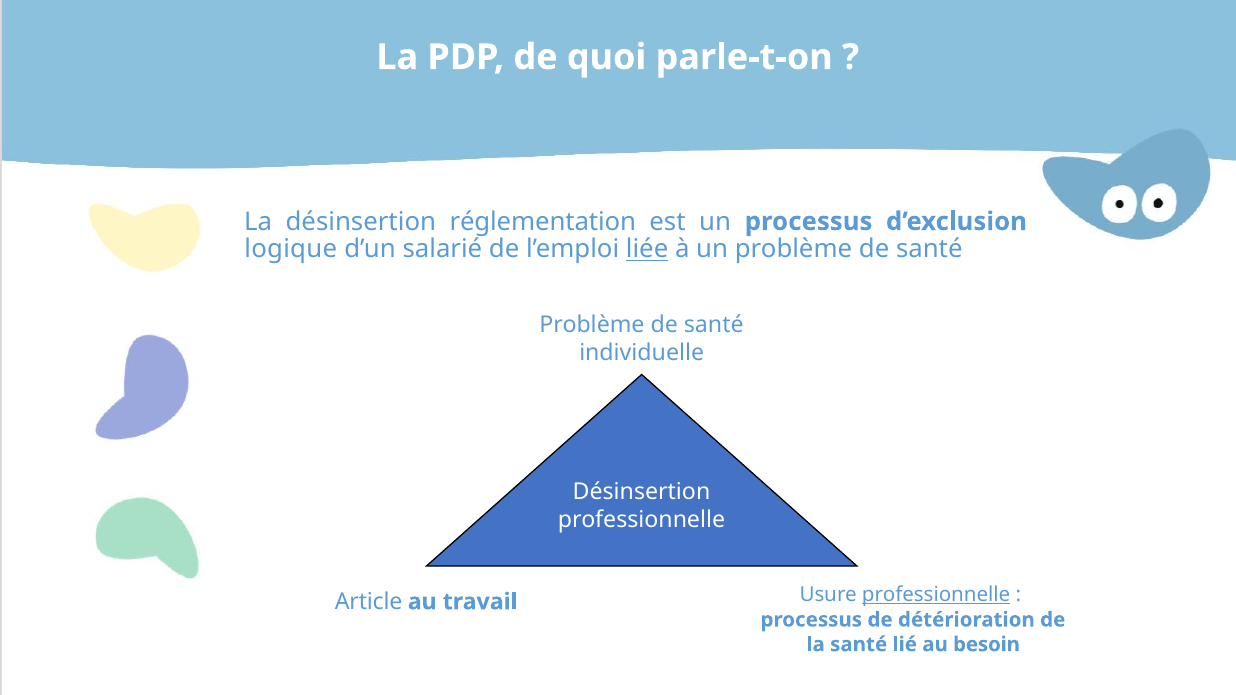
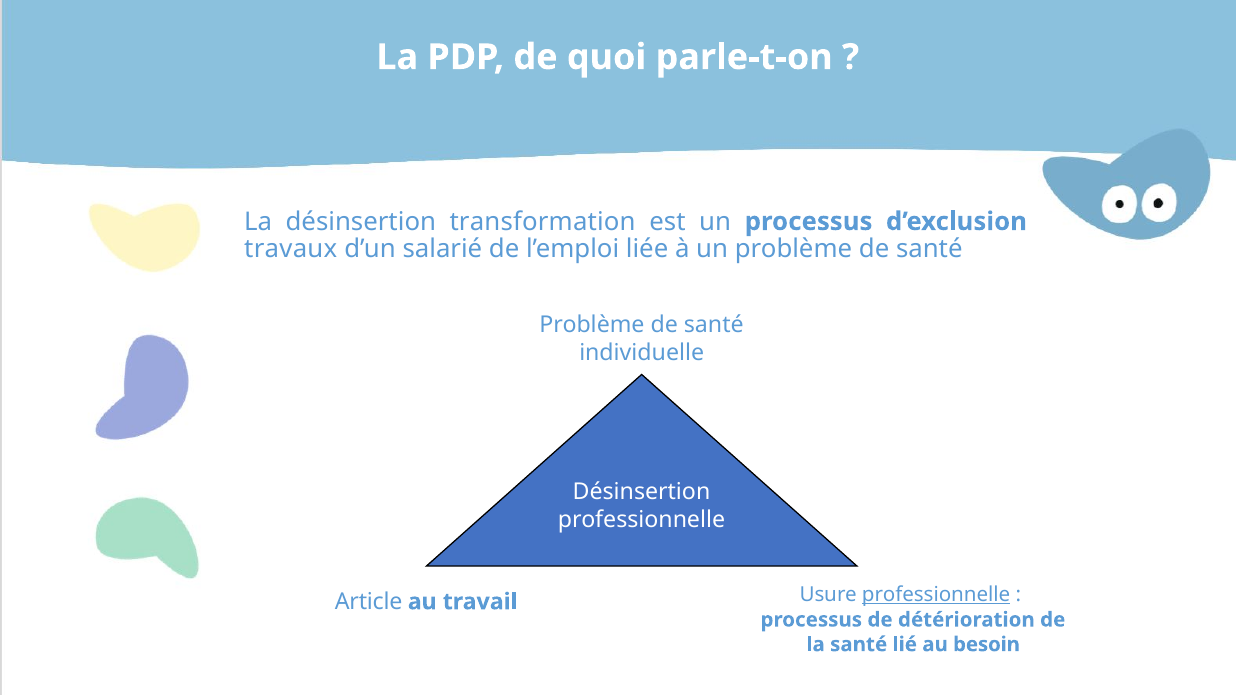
réglementation: réglementation -> transformation
logique: logique -> travaux
liée underline: present -> none
